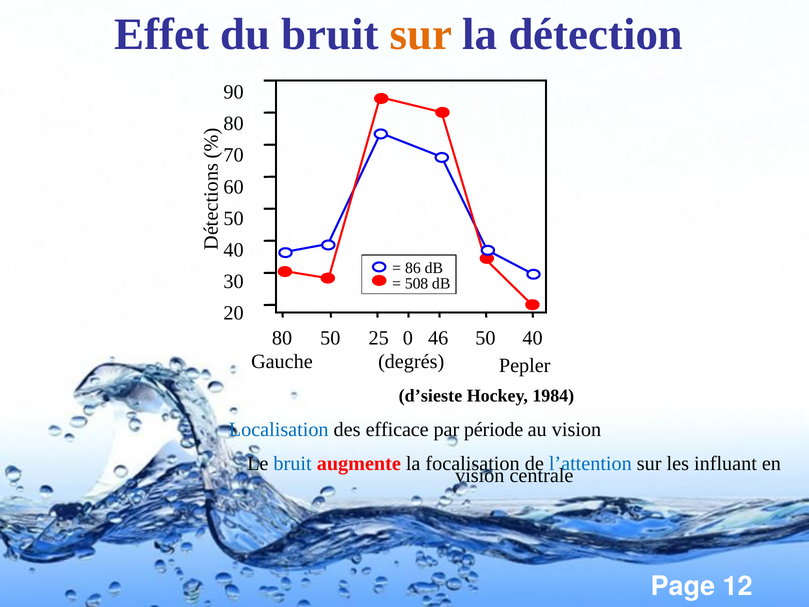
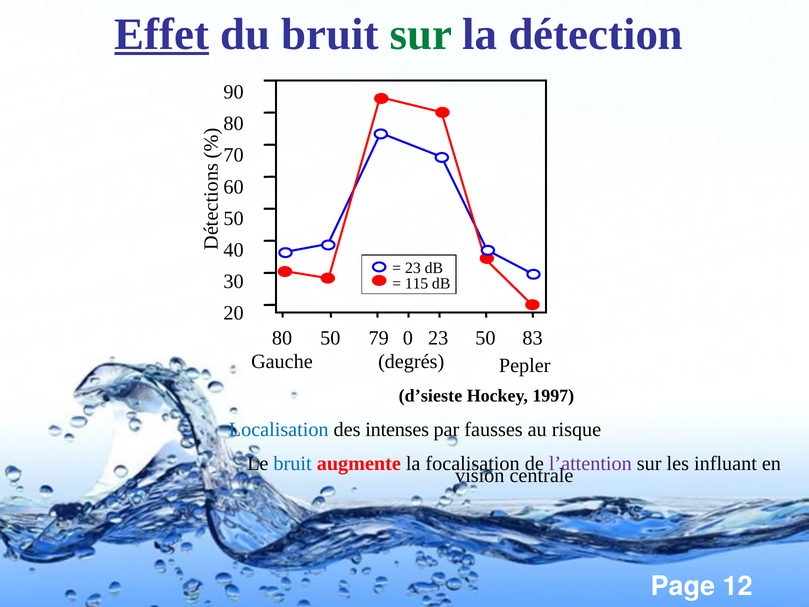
Effet underline: none -> present
sur at (421, 34) colour: orange -> green
86 at (413, 268): 86 -> 23
508: 508 -> 115
25: 25 -> 79
0 46: 46 -> 23
40 at (533, 338): 40 -> 83
1984: 1984 -> 1997
efficace: efficace -> intenses
période: période -> fausses
au vision: vision -> risque
l’attention colour: blue -> purple
